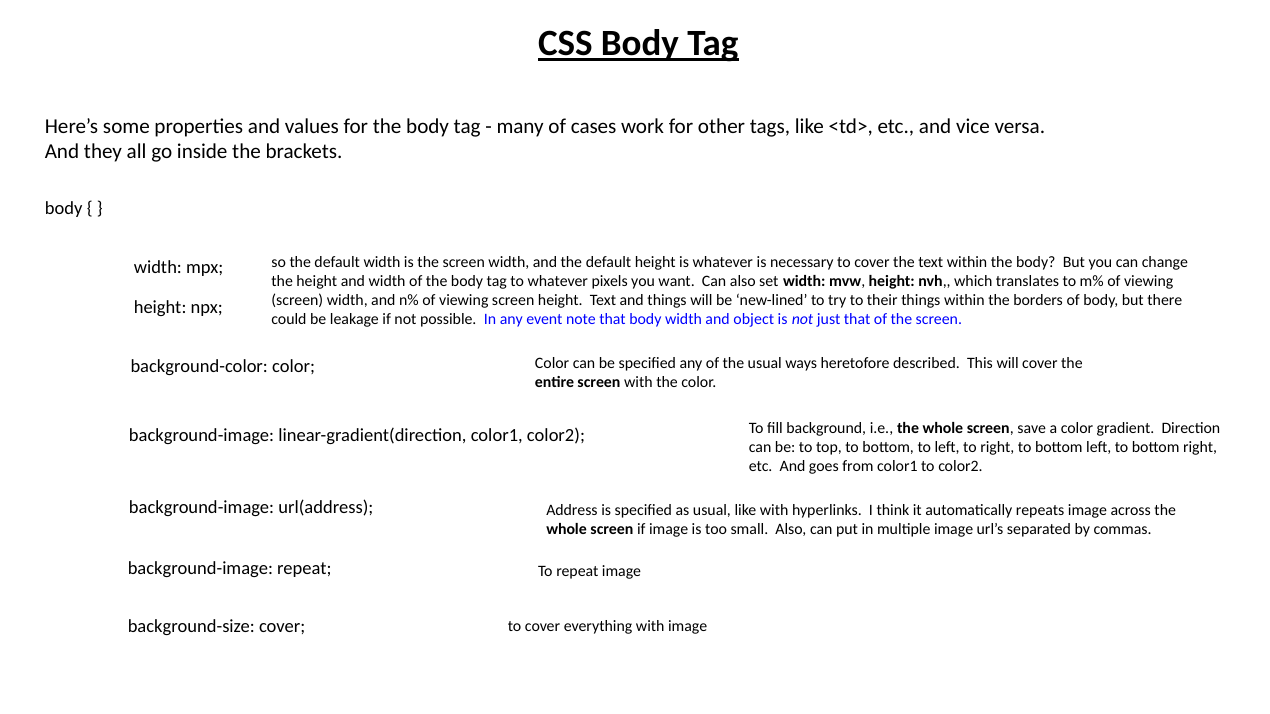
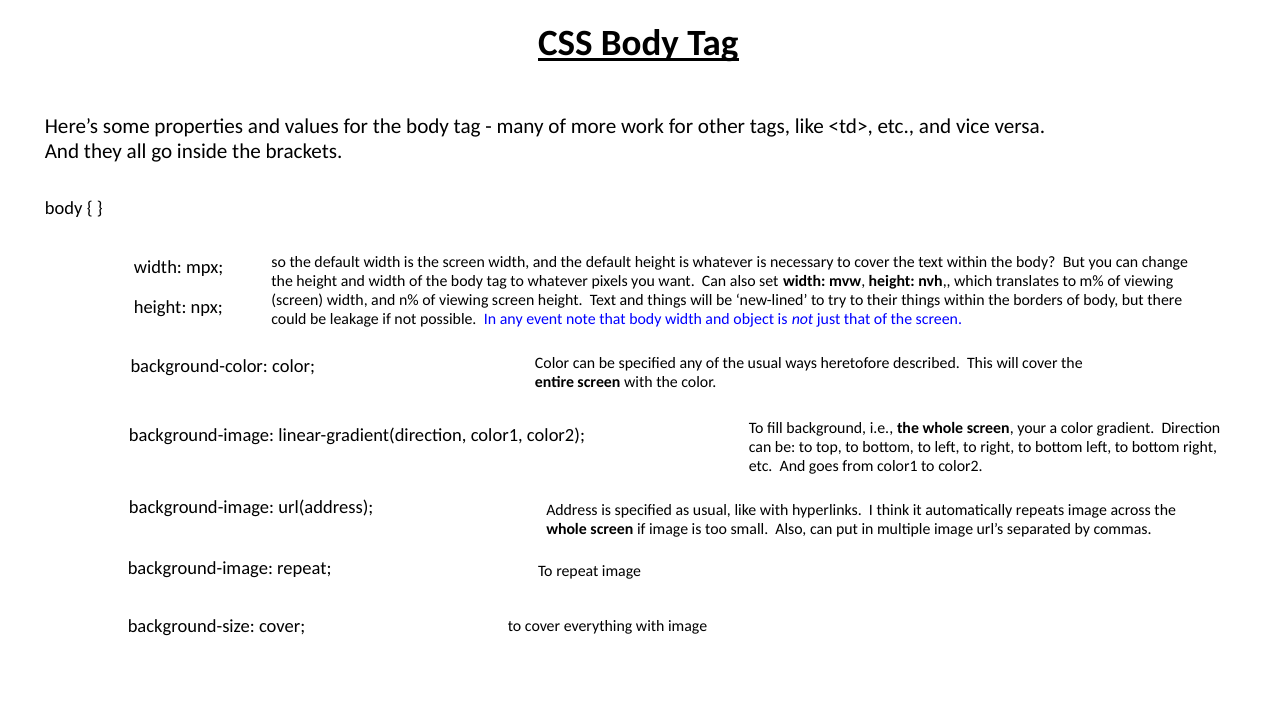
cases: cases -> more
save: save -> your
